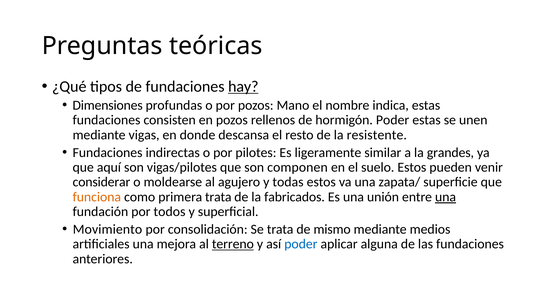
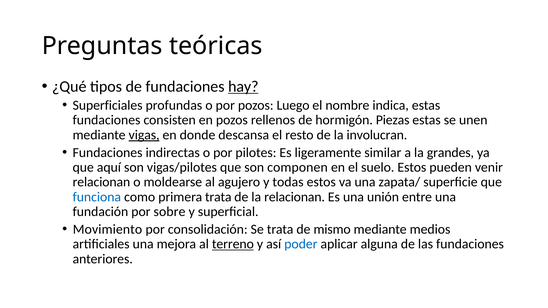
Dimensiones: Dimensiones -> Superficiales
Mano: Mano -> Luego
hormigón Poder: Poder -> Piezas
vigas underline: none -> present
resistente: resistente -> involucran
considerar at (101, 182): considerar -> relacionan
funciona colour: orange -> blue
la fabricados: fabricados -> relacionan
una at (446, 197) underline: present -> none
todos: todos -> sobre
